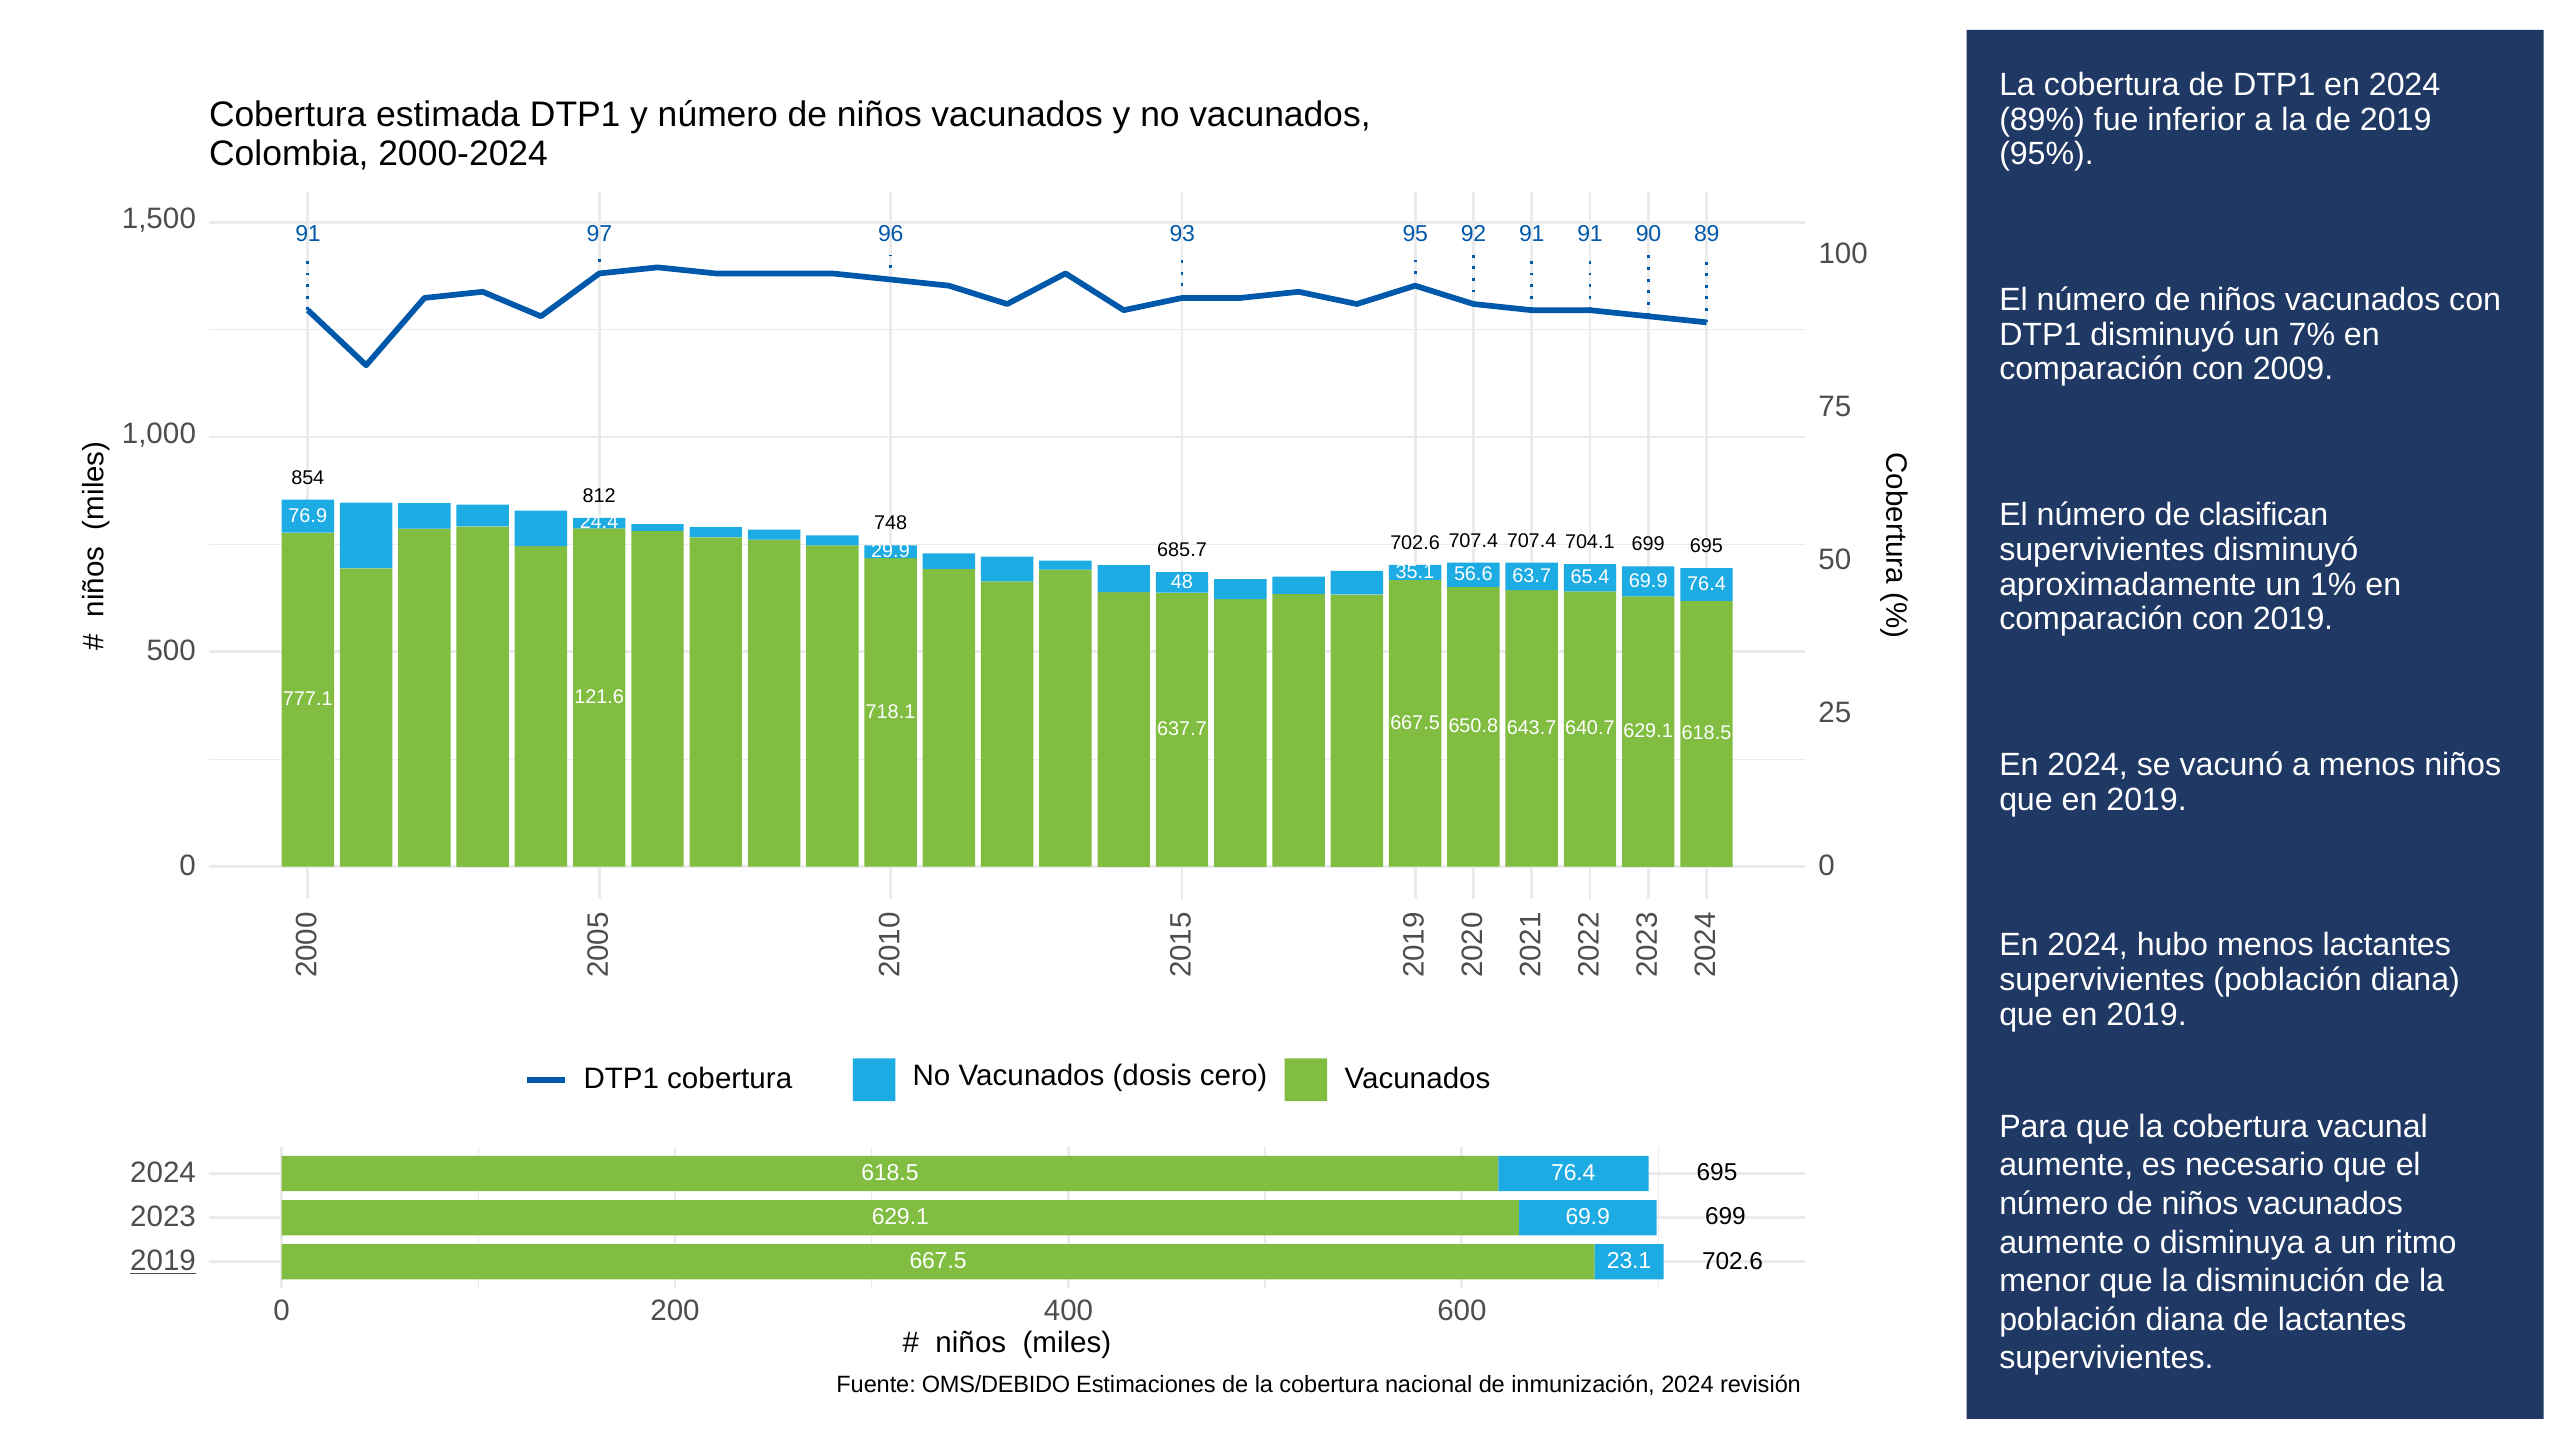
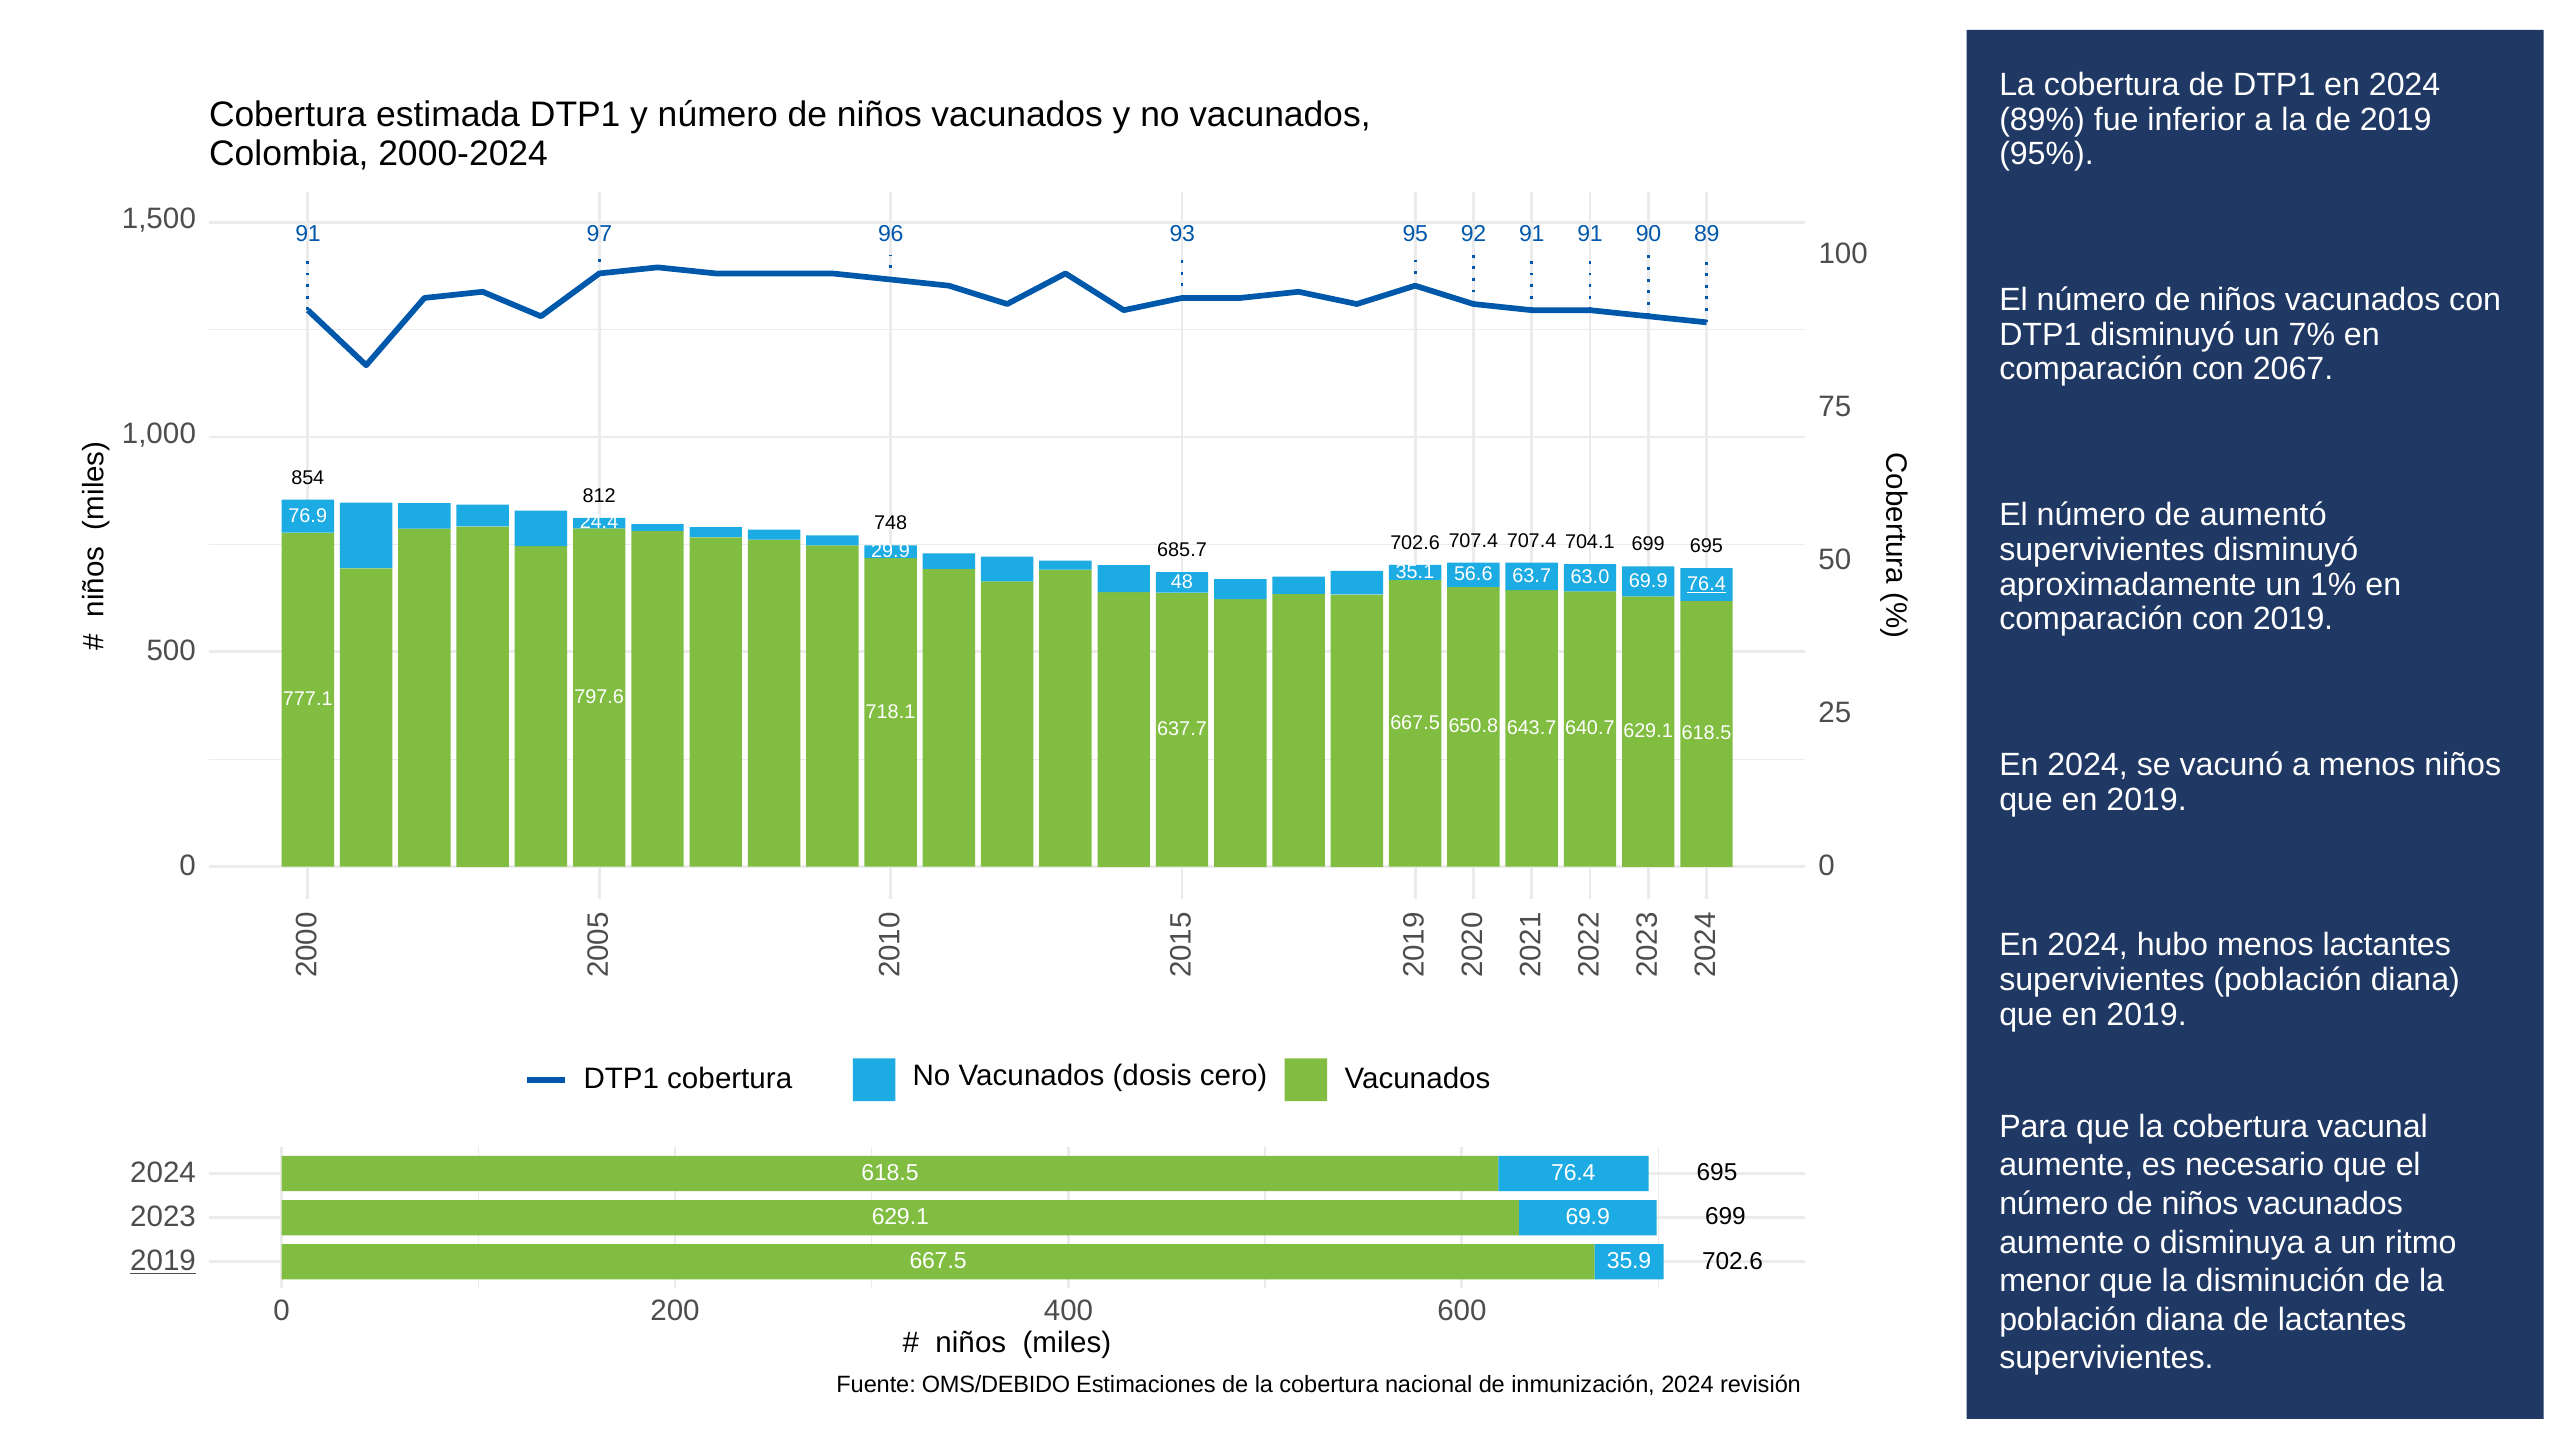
2009: 2009 -> 2067
clasifican: clasifican -> aumentó
65.4: 65.4 -> 63.0
76.4 at (1706, 584) underline: none -> present
121.6: 121.6 -> 797.6
23.1: 23.1 -> 35.9
